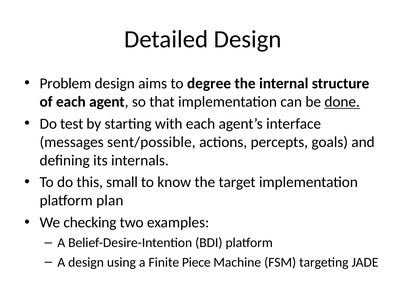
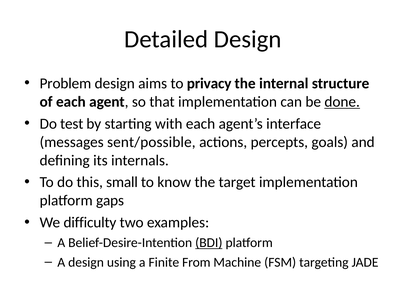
degree: degree -> privacy
plan: plan -> gaps
checking: checking -> difficulty
BDI underline: none -> present
Piece: Piece -> From
